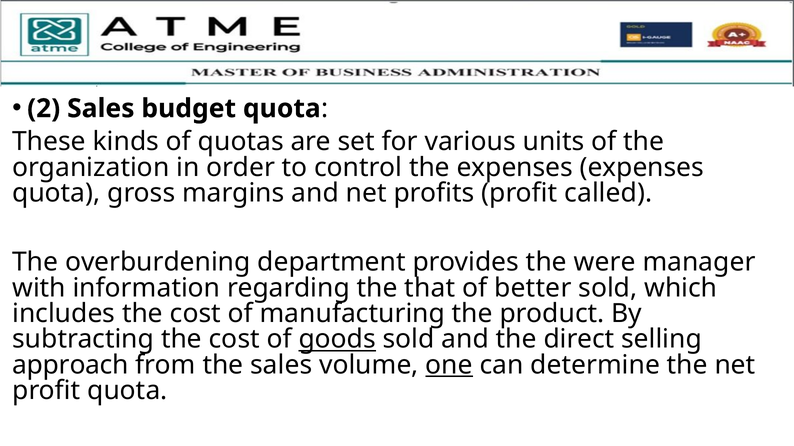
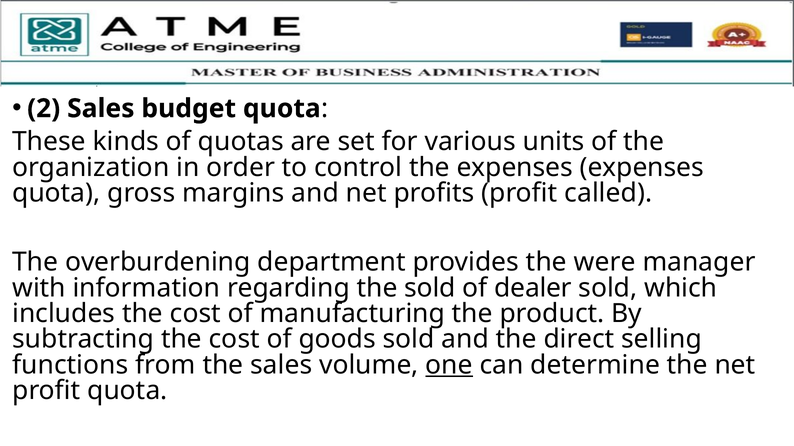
the that: that -> sold
better: better -> dealer
goods underline: present -> none
approach: approach -> functions
